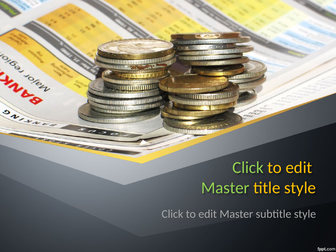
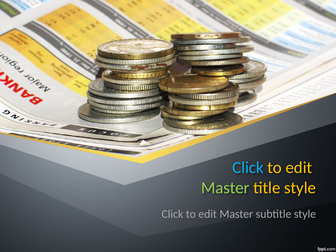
Click at (248, 168) colour: light green -> light blue
